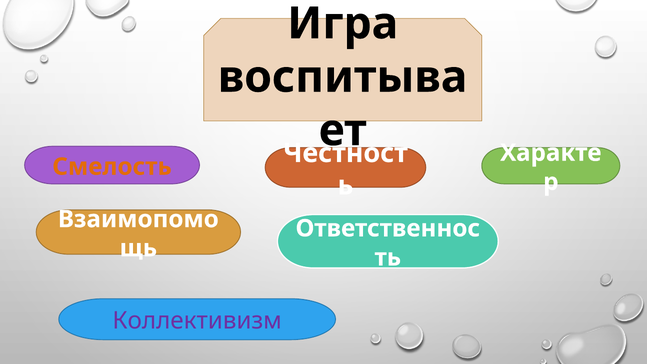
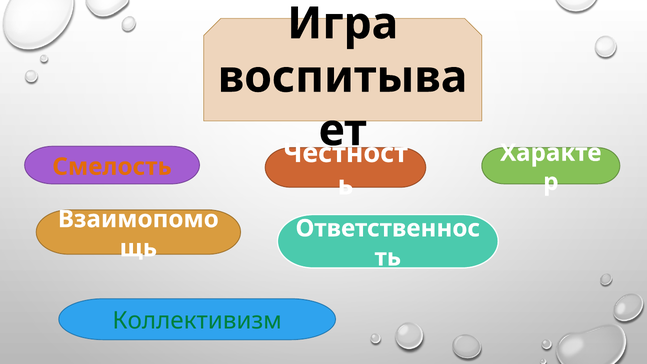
Коллективизм colour: purple -> green
